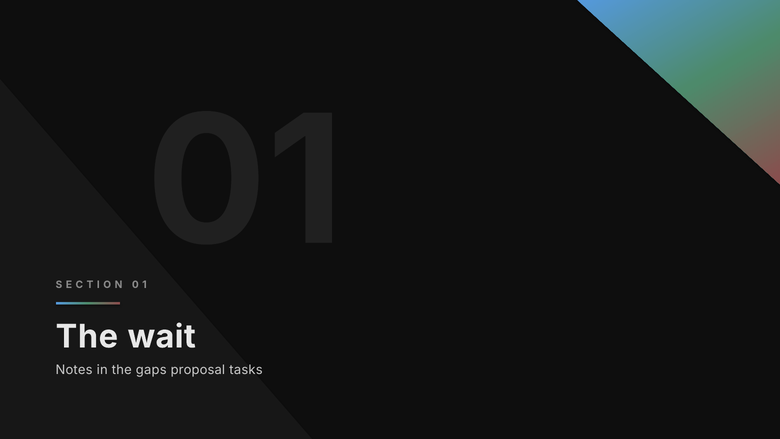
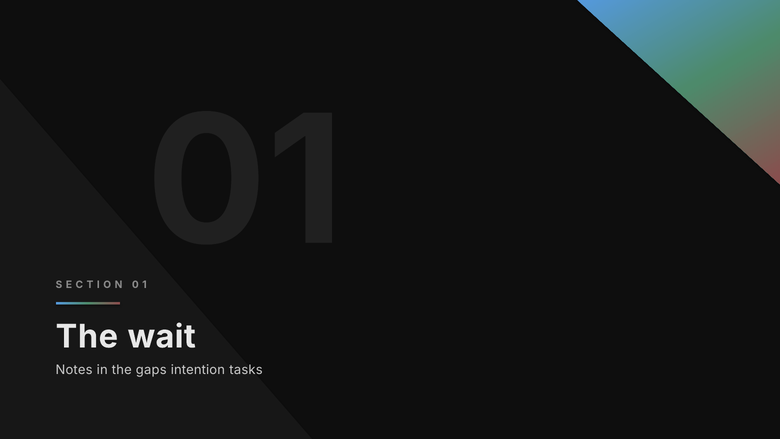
proposal: proposal -> intention
